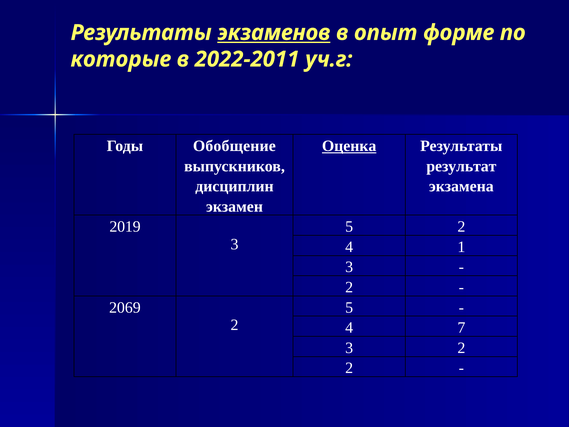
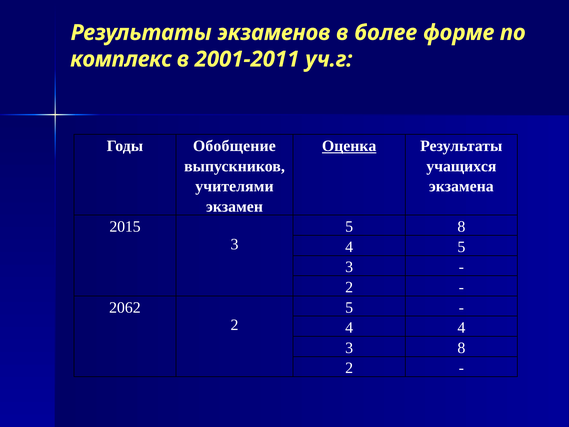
экзаменов underline: present -> none
опыт: опыт -> более
которые: которые -> комплекс
2022-2011: 2022-2011 -> 2001-2011
результат: результат -> учащихся
дисциплин: дисциплин -> учителями
2019: 2019 -> 2015
5 2: 2 -> 8
4 1: 1 -> 5
2069: 2069 -> 2062
4 7: 7 -> 4
3 2: 2 -> 8
